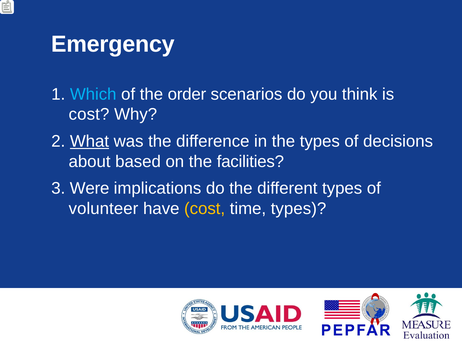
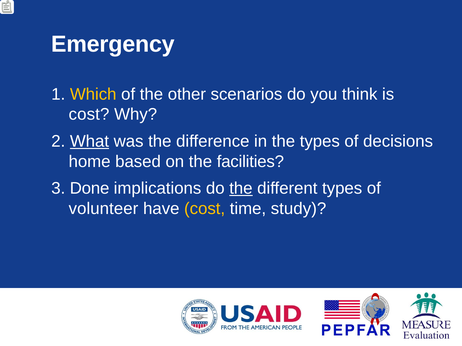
Which colour: light blue -> yellow
order: order -> other
about: about -> home
Were: Were -> Done
the at (241, 188) underline: none -> present
time types: types -> study
